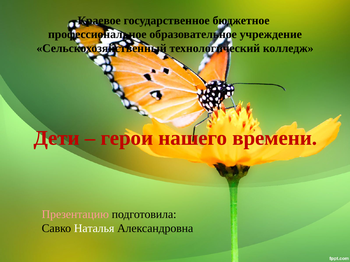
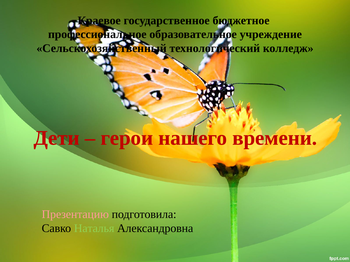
Наталья colour: white -> light green
